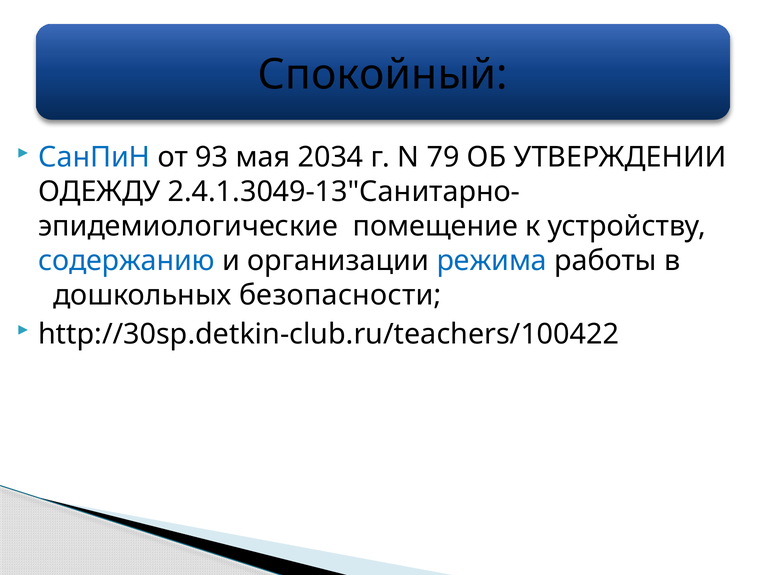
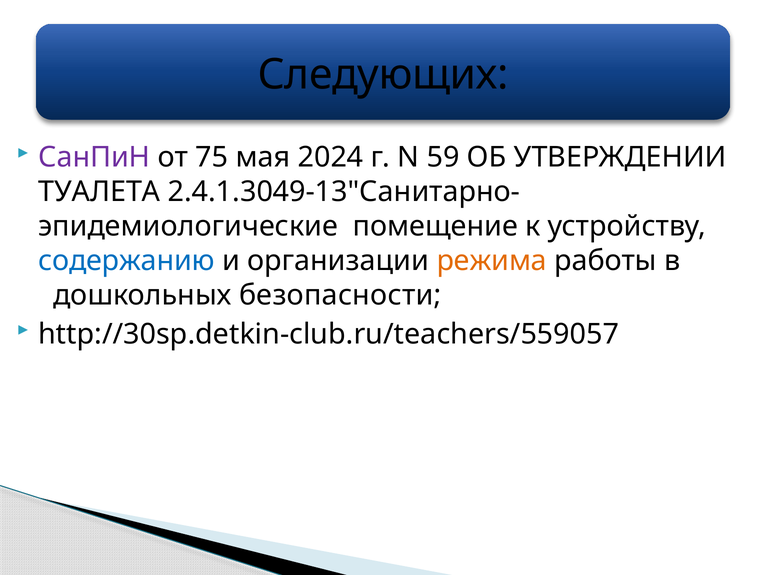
Спокойный: Спокойный -> Следующих
СанПиН colour: blue -> purple
93: 93 -> 75
2034: 2034 -> 2024
79: 79 -> 59
ОДЕЖДУ: ОДЕЖДУ -> ТУАЛЕТА
режима colour: blue -> orange
http://30sp.detkin-club.ru/teachers/100422: http://30sp.detkin-club.ru/teachers/100422 -> http://30sp.detkin-club.ru/teachers/559057
